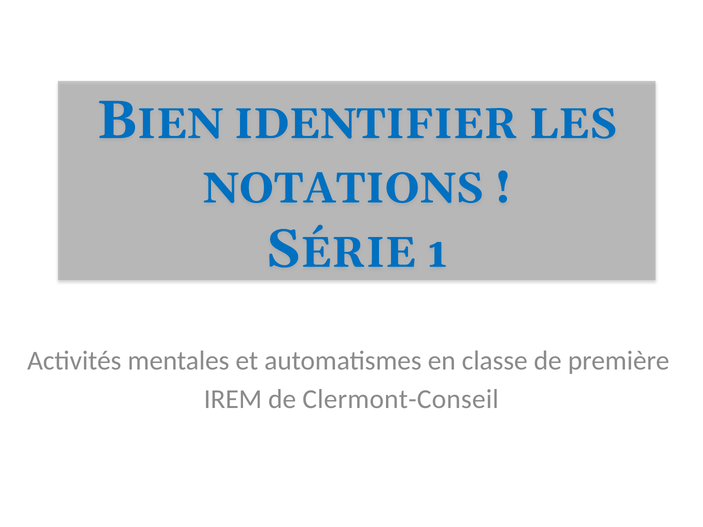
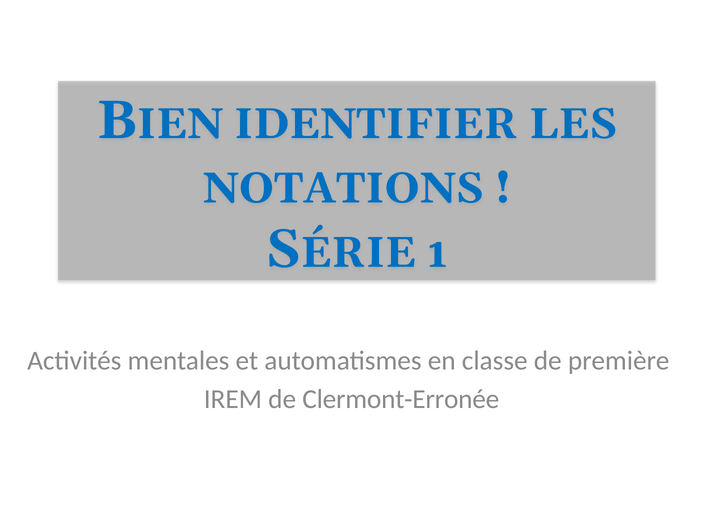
Clermont-Conseil: Clermont-Conseil -> Clermont-Erronée
